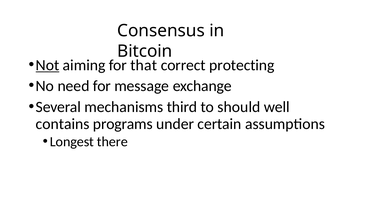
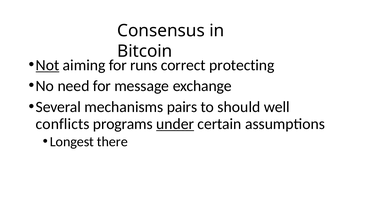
that: that -> runs
third: third -> pairs
contains: contains -> conflicts
under underline: none -> present
